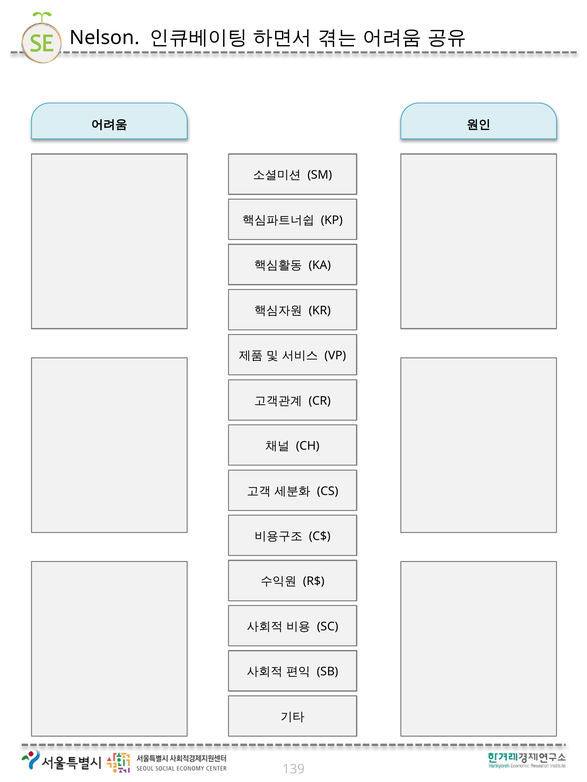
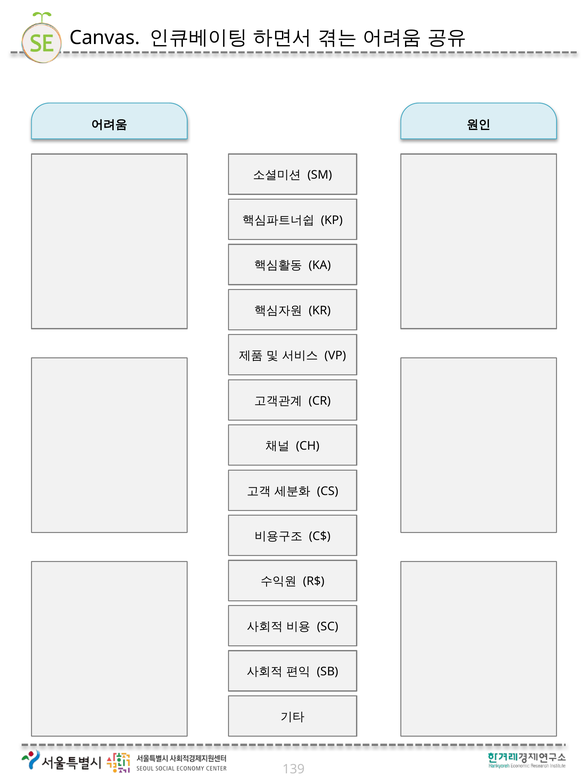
Nelson: Nelson -> Canvas
